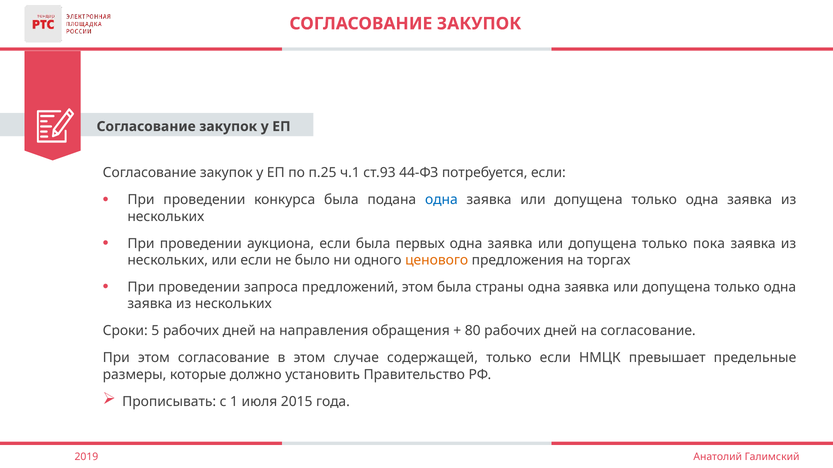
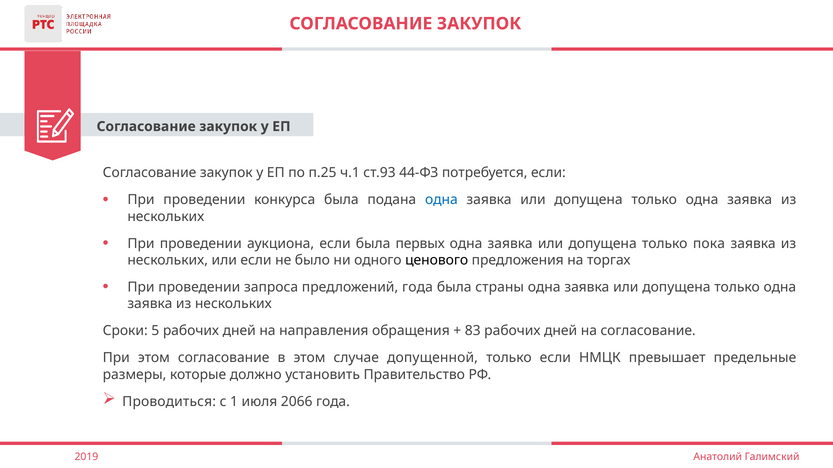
ценового colour: orange -> black
предложений этом: этом -> года
80: 80 -> 83
содержащей: содержащей -> допущенной
Прописывать: Прописывать -> Проводиться
2015: 2015 -> 2066
